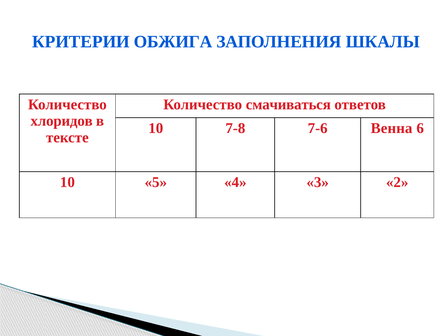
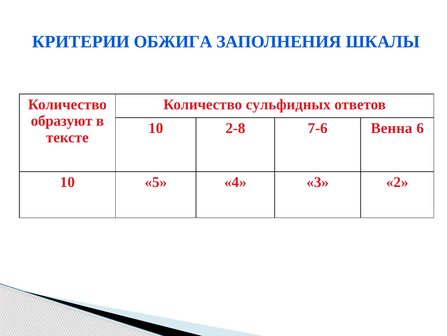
смачиваться: смачиваться -> сульфидных
хлоридов: хлоридов -> образуют
7-8: 7-8 -> 2-8
